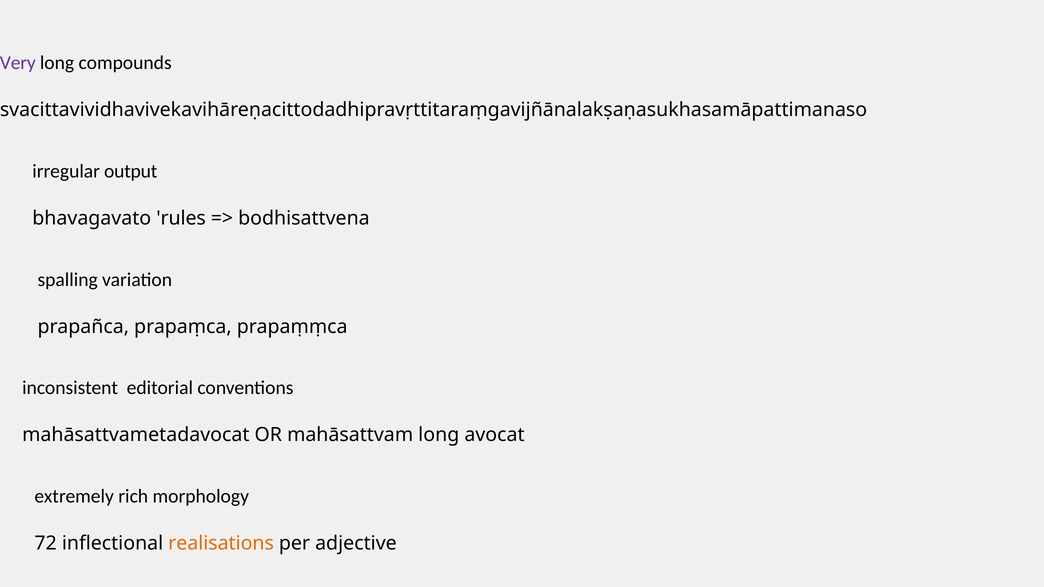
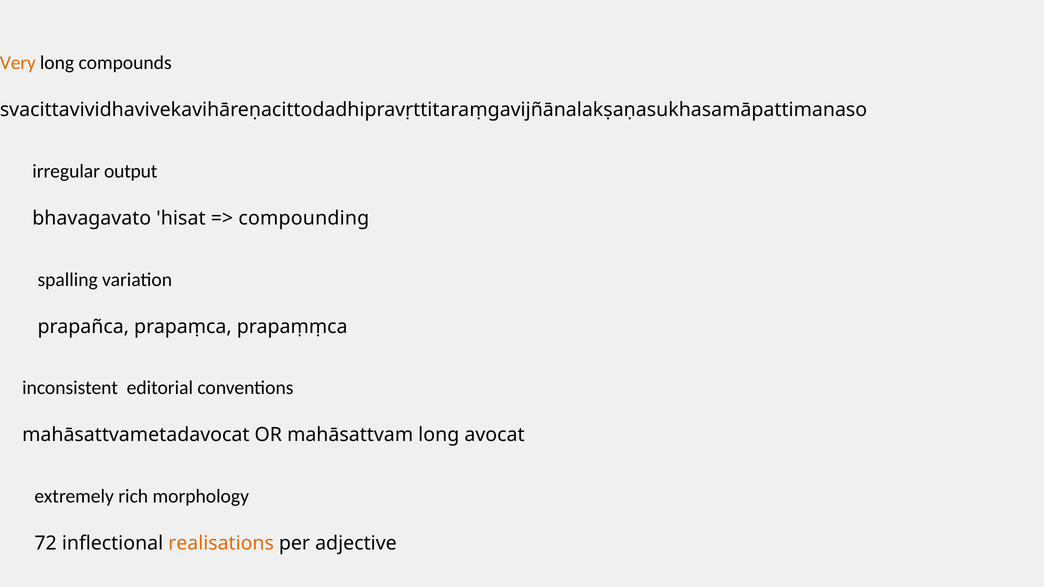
Very colour: purple -> orange
rules: rules -> hisat
bodhisattvena: bodhisattvena -> compounding
